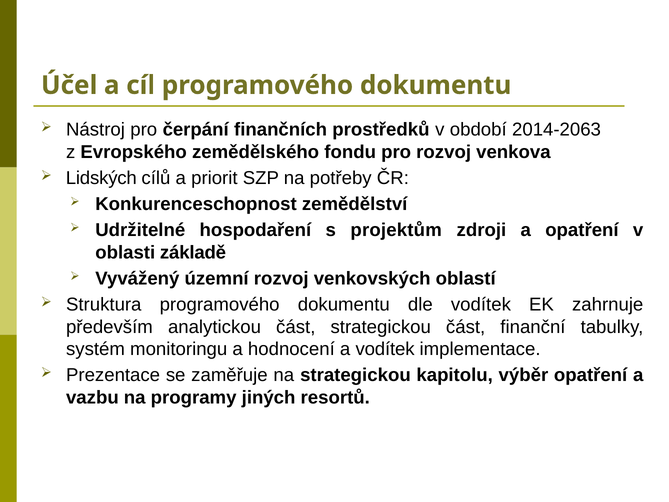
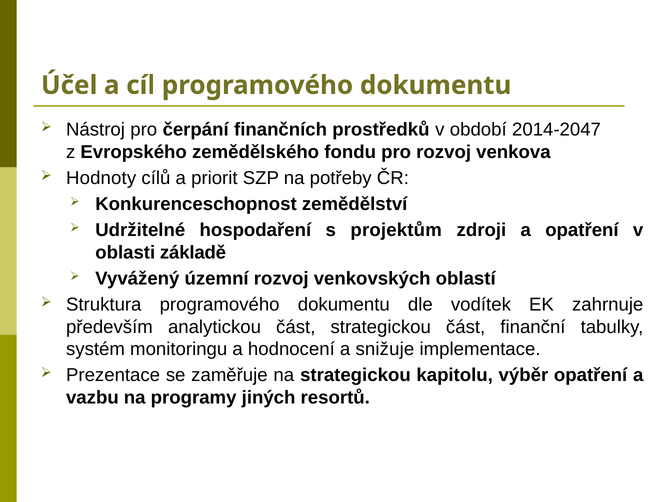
2014-2063: 2014-2063 -> 2014-2047
Lidských: Lidských -> Hodnoty
a vodítek: vodítek -> snižuje
